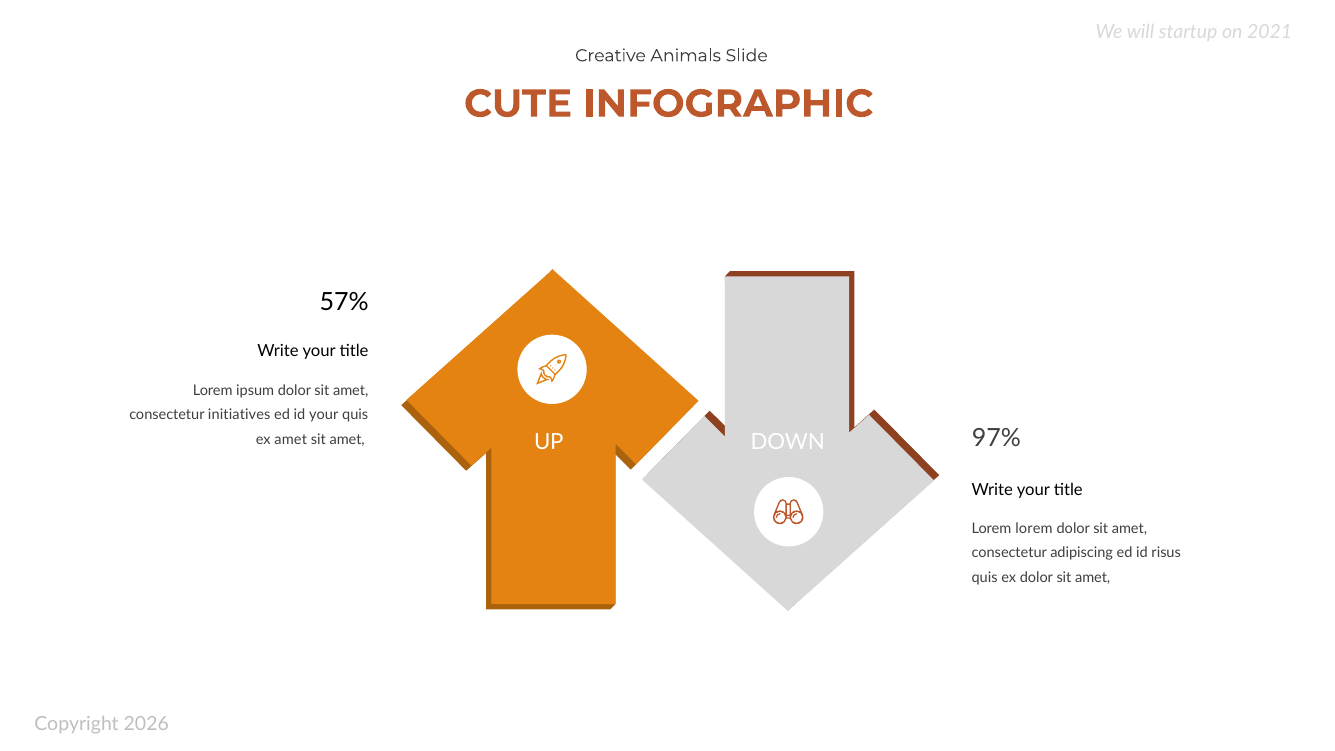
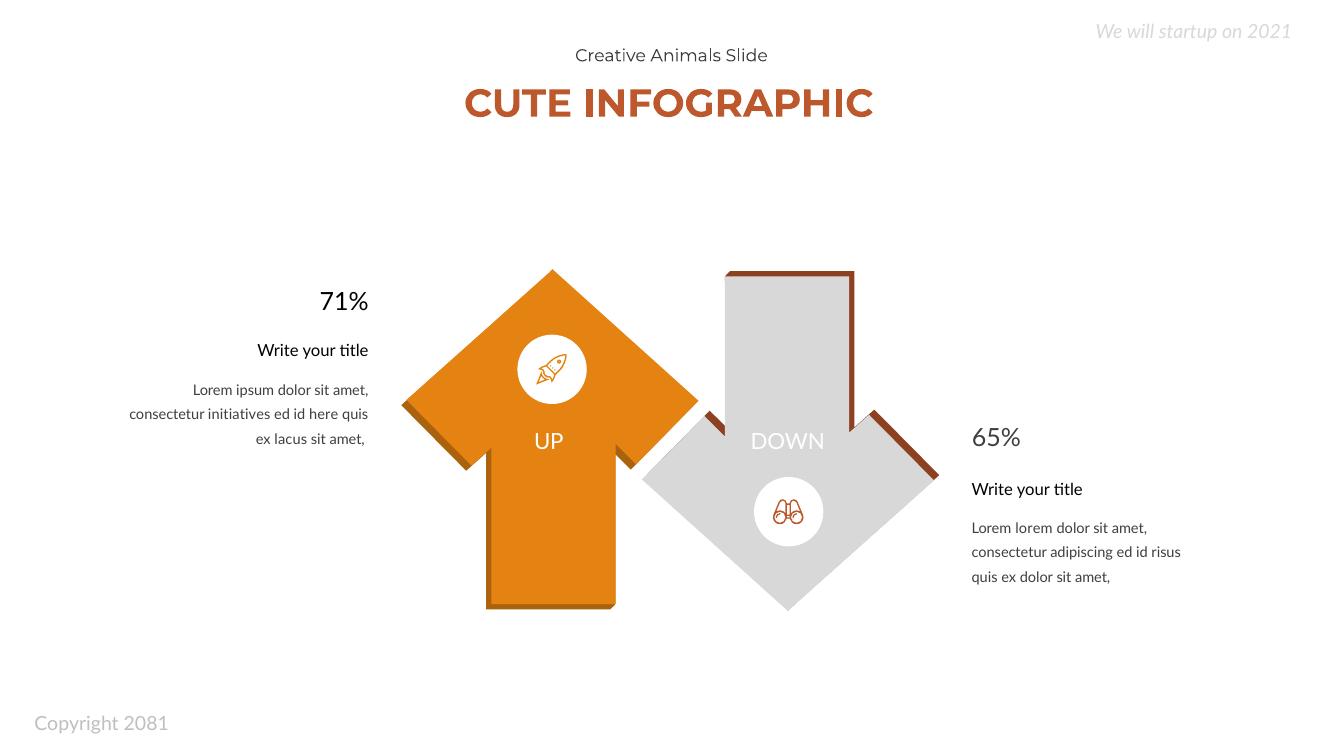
57%: 57% -> 71%
id your: your -> here
97%: 97% -> 65%
ex amet: amet -> lacus
2026: 2026 -> 2081
